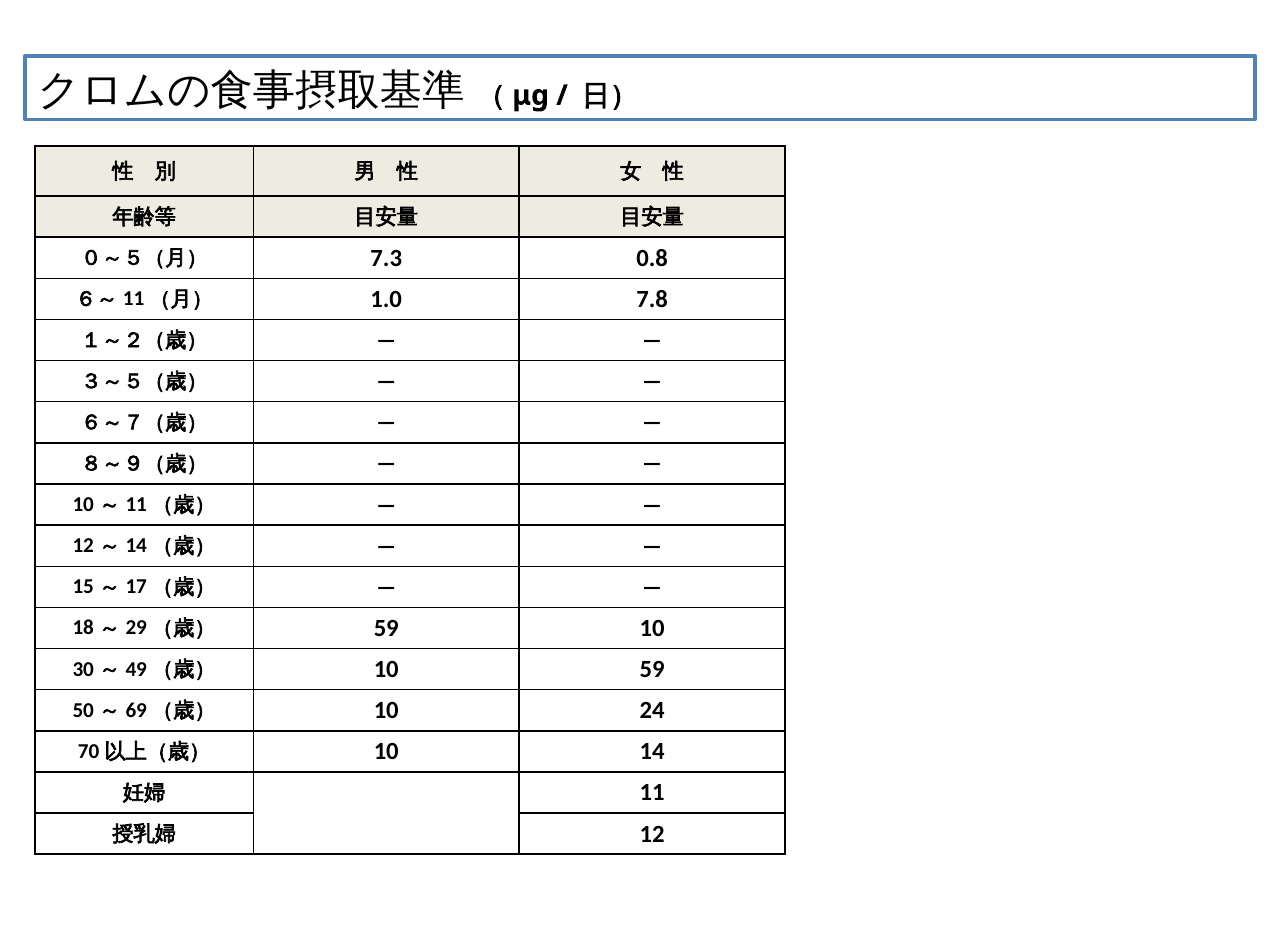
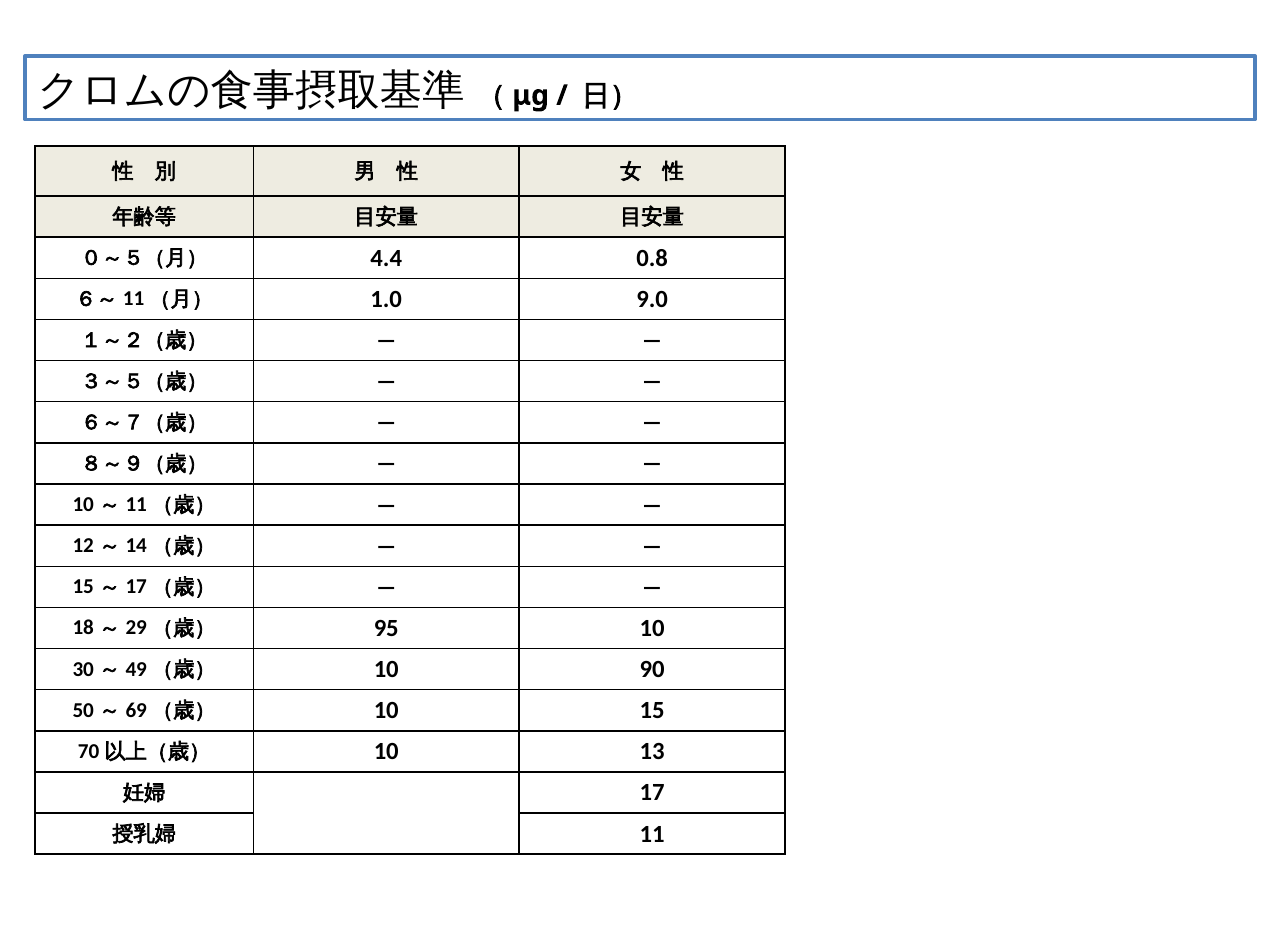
7.3: 7.3 -> 4.4
7.8: 7.8 -> 9.0
59 at (386, 629): 59 -> 95
10 59: 59 -> 90
24: 24 -> 15
14: 14 -> 13
11: 11 -> 17
12: 12 -> 11
